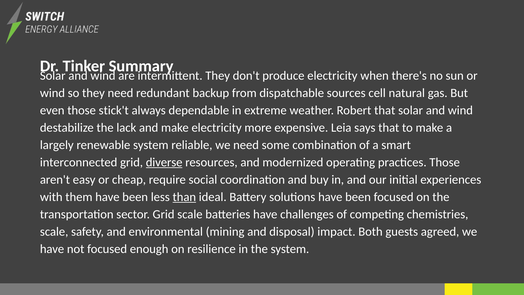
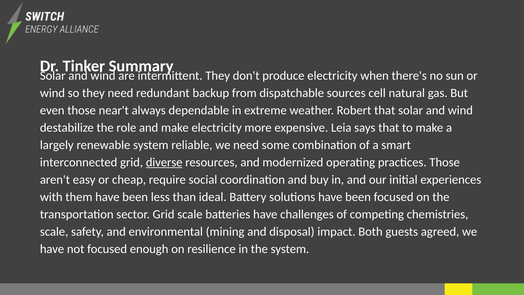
stick't: stick't -> near't
lack: lack -> role
than underline: present -> none
